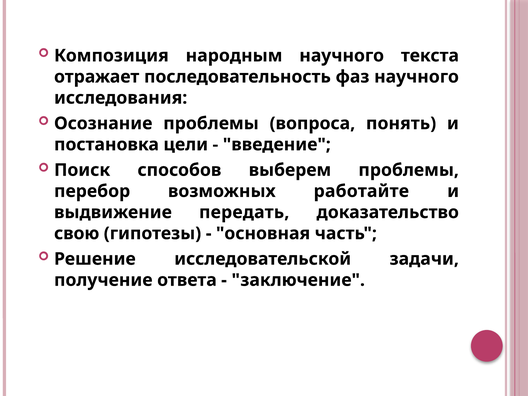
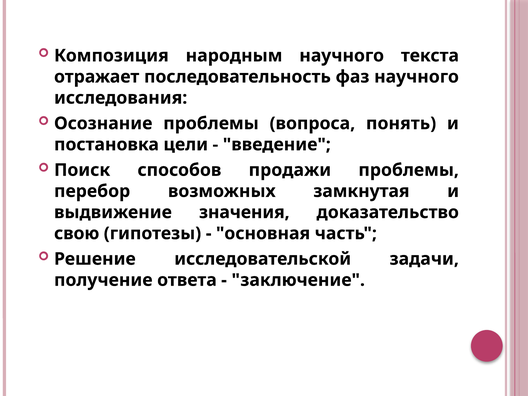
выберем: выберем -> продажи
работайте: работайте -> замкнутая
передать: передать -> значения
